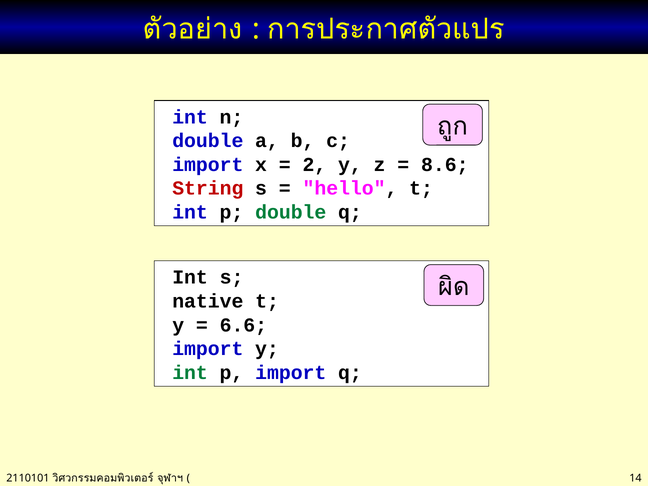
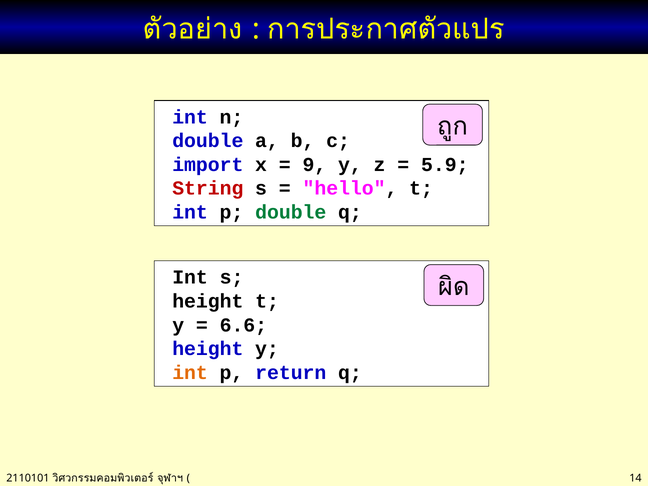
2: 2 -> 9
8.6: 8.6 -> 5.9
native at (208, 301): native -> height
import at (208, 349): import -> height
int at (190, 372) colour: green -> orange
p import: import -> return
